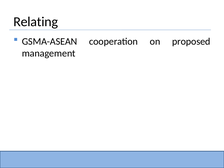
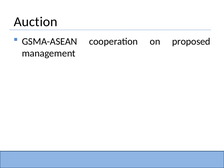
Relating: Relating -> Auction
